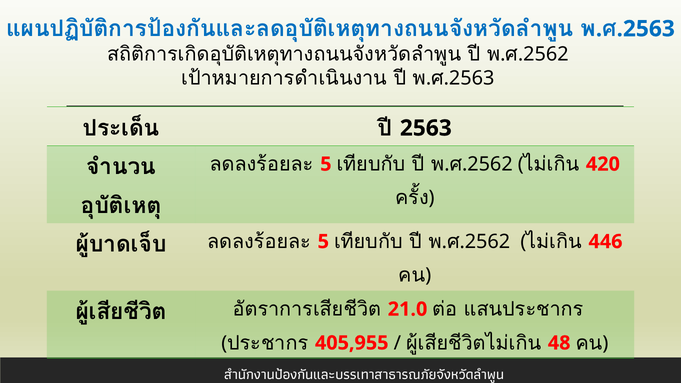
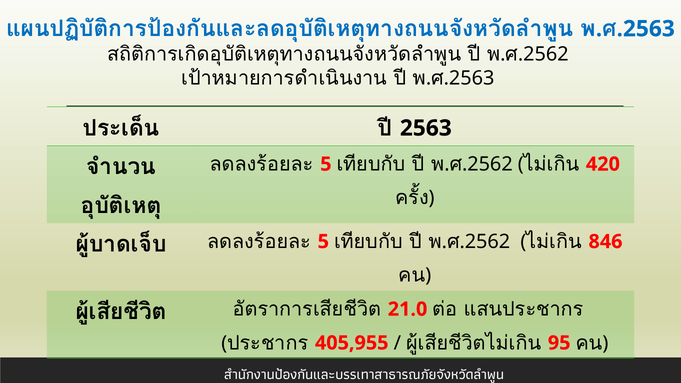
446: 446 -> 846
48: 48 -> 95
